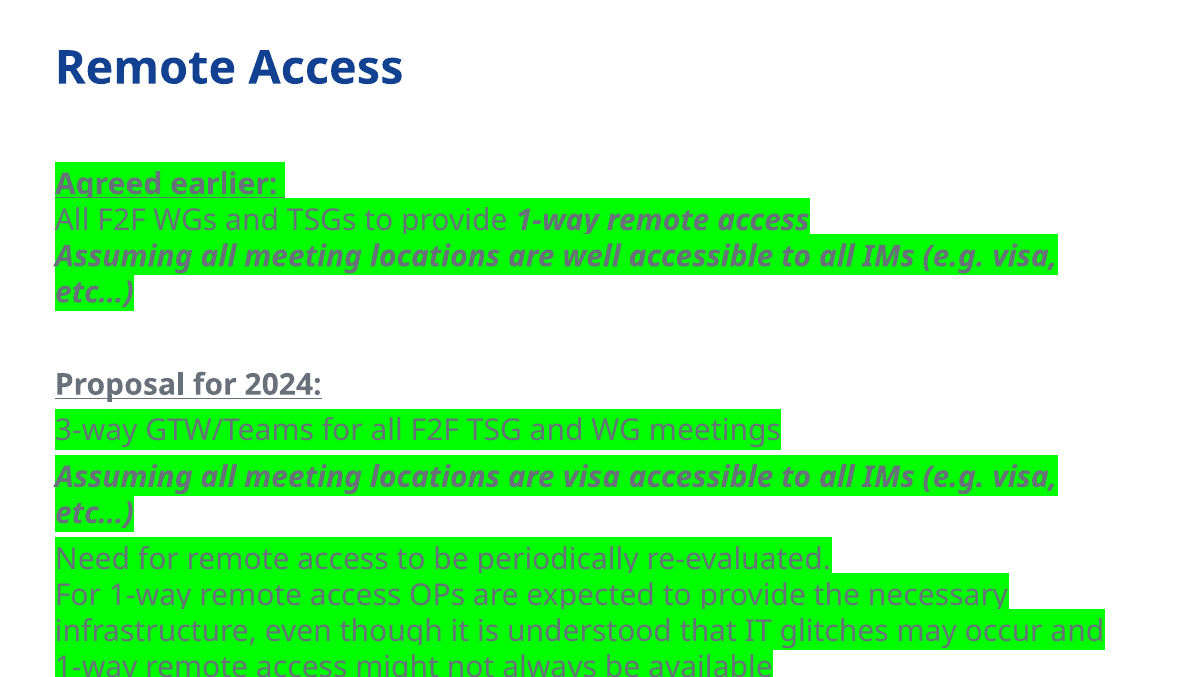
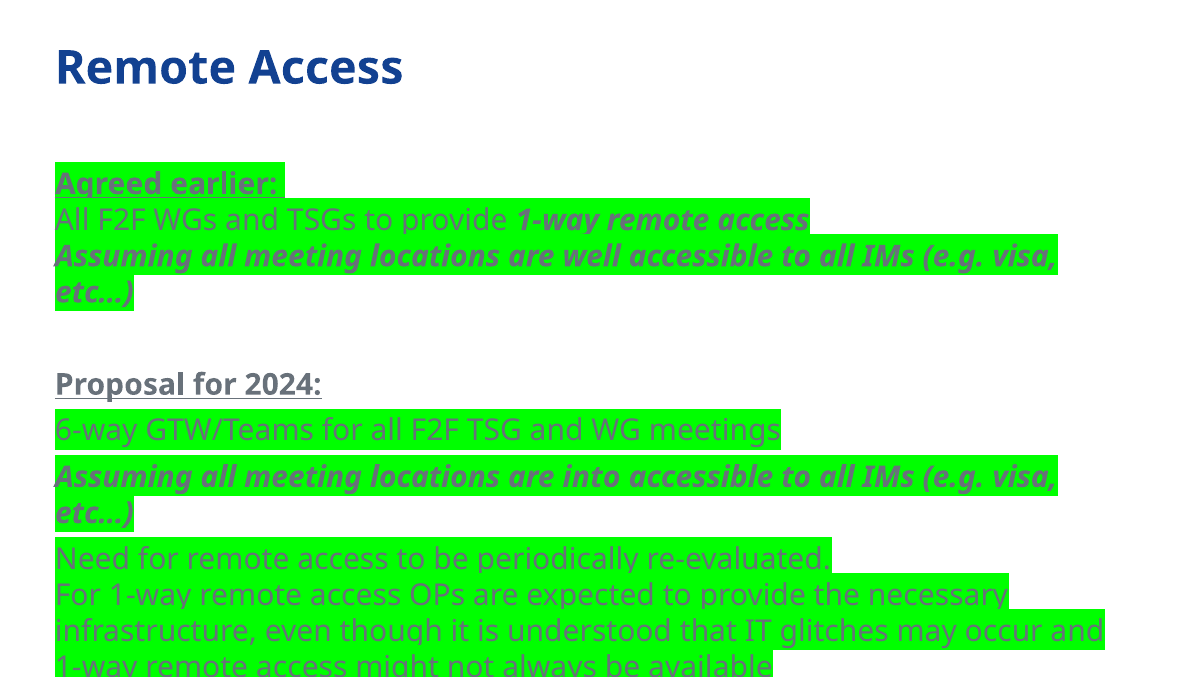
3-way: 3-way -> 6-way
are visa: visa -> into
